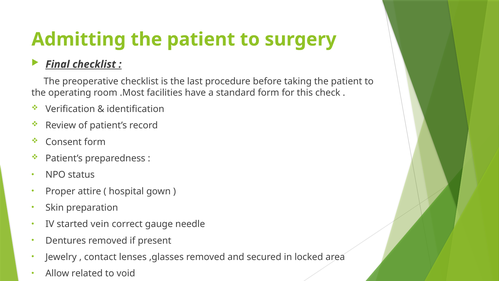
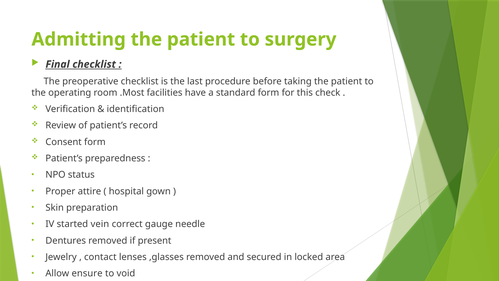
related: related -> ensure
